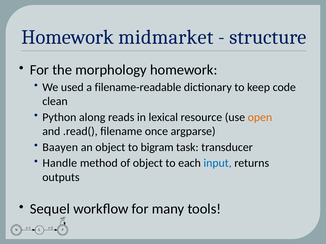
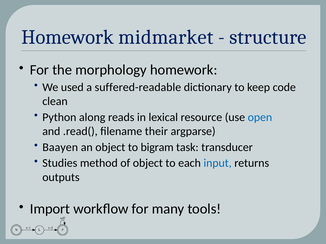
filename-readable: filename-readable -> suffered-readable
open colour: orange -> blue
once: once -> their
Handle: Handle -> Studies
Sequel: Sequel -> Import
